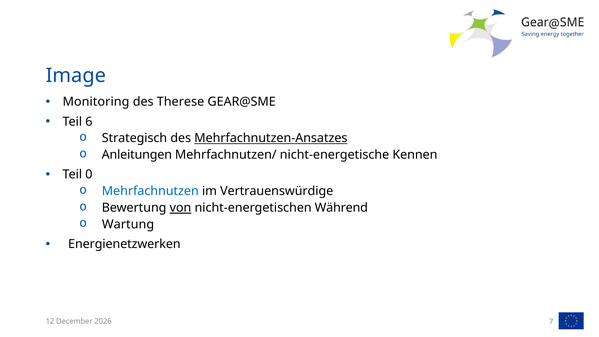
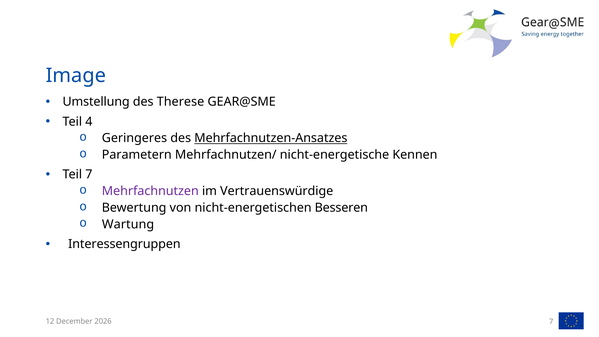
Monitoring: Monitoring -> Umstellung
6: 6 -> 4
Strategisch: Strategisch -> Geringeres
Anleitungen: Anleitungen -> Parametern
Teil 0: 0 -> 7
Mehrfachnutzen colour: blue -> purple
von underline: present -> none
Während: Während -> Besseren
Energienetzwerken: Energienetzwerken -> Interessengruppen
